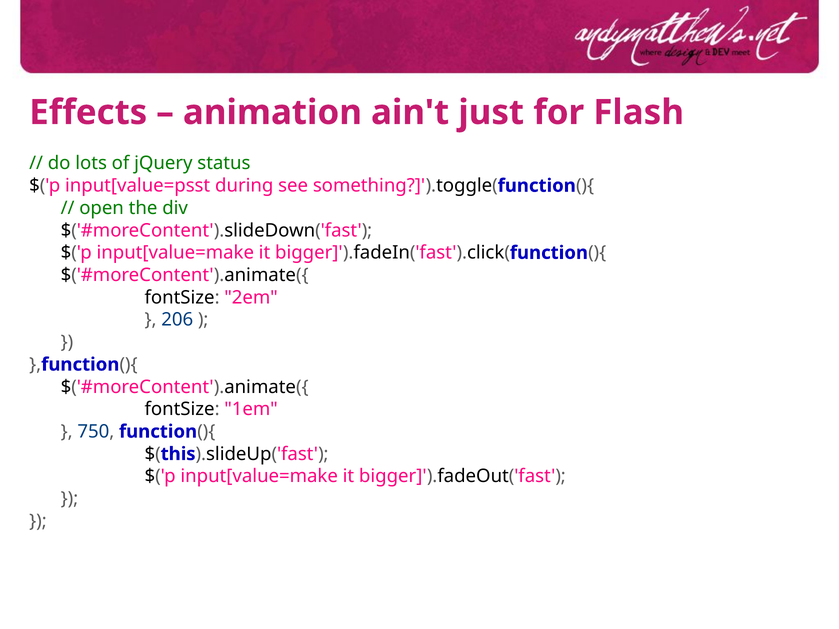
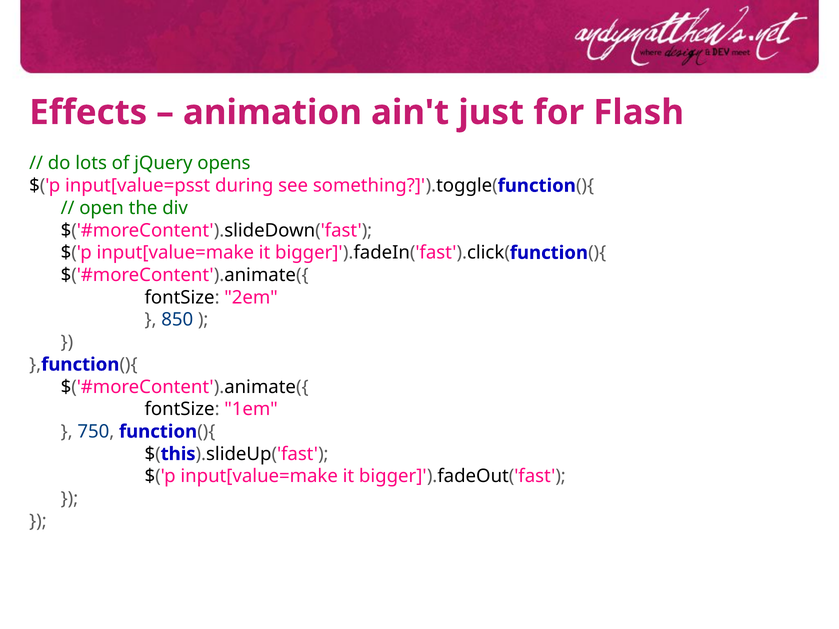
status: status -> opens
206: 206 -> 850
